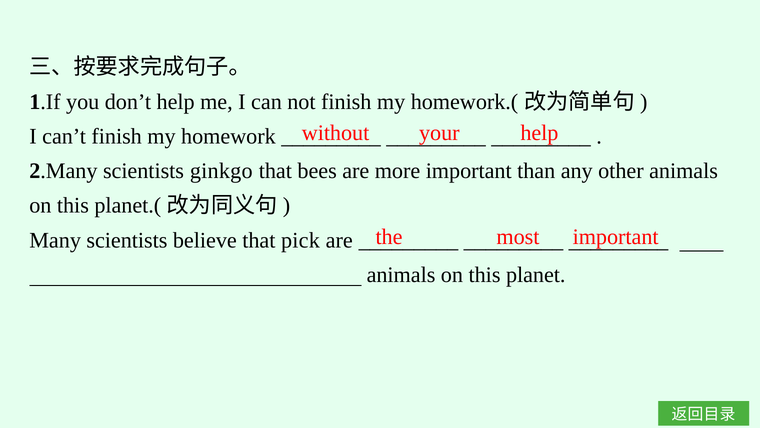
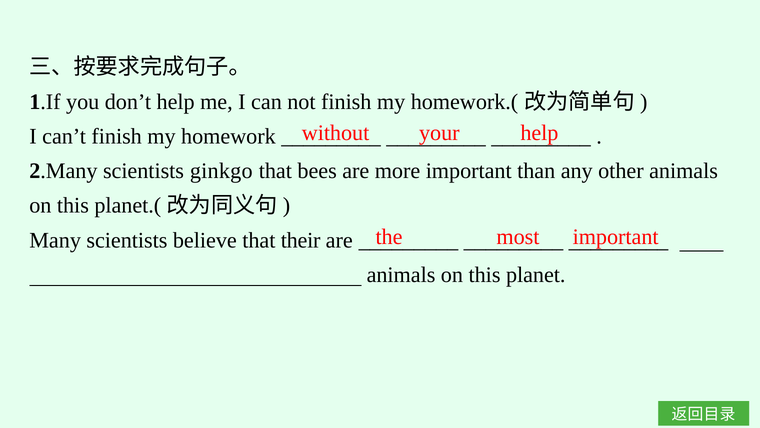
pick: pick -> their
